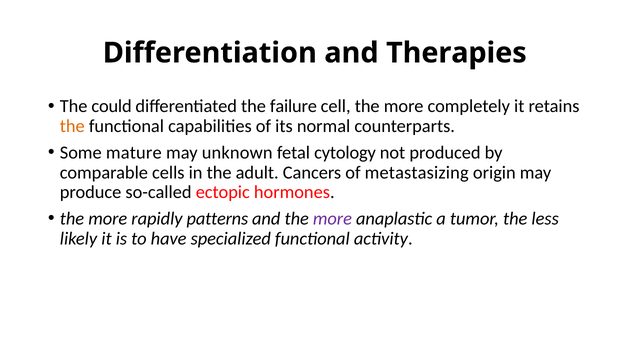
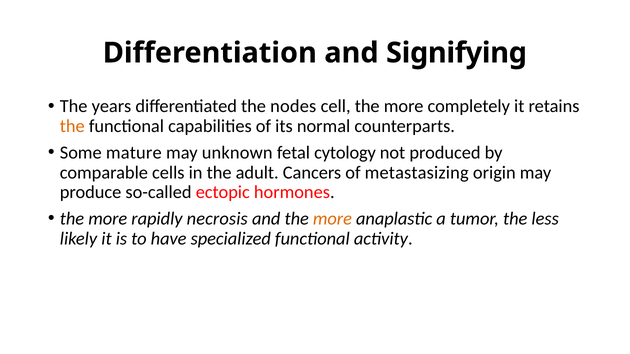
Therapies: Therapies -> Signifying
could: could -> years
failure: failure -> nodes
patterns: patterns -> necrosis
more at (332, 219) colour: purple -> orange
